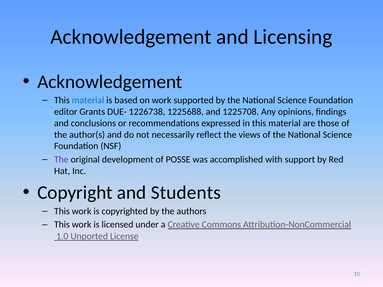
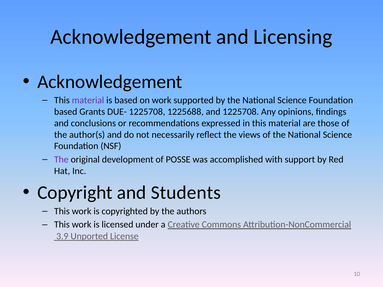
material at (88, 100) colour: blue -> purple
editor at (66, 112): editor -> based
DUE- 1226738: 1226738 -> 1225708
1.0: 1.0 -> 3.9
